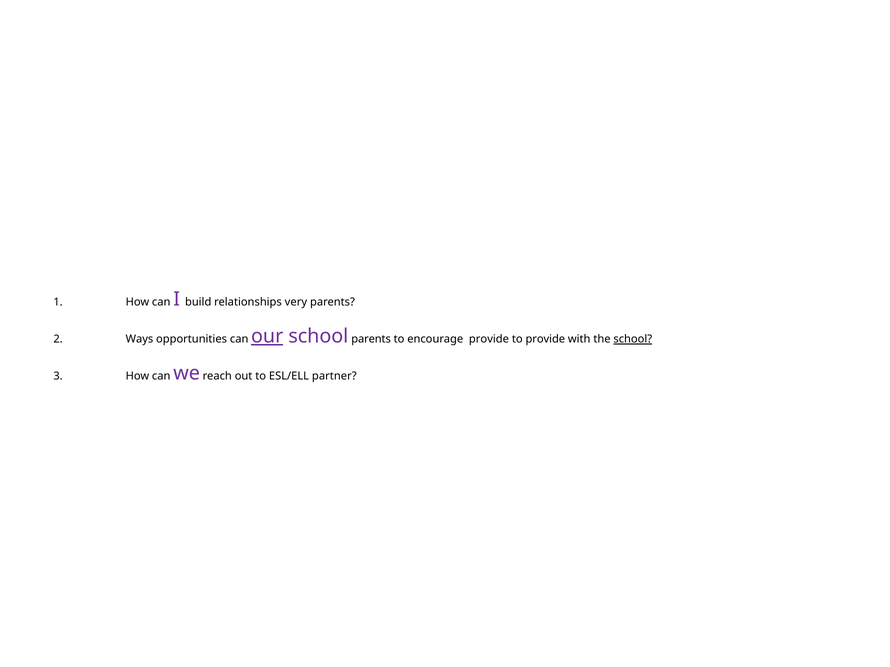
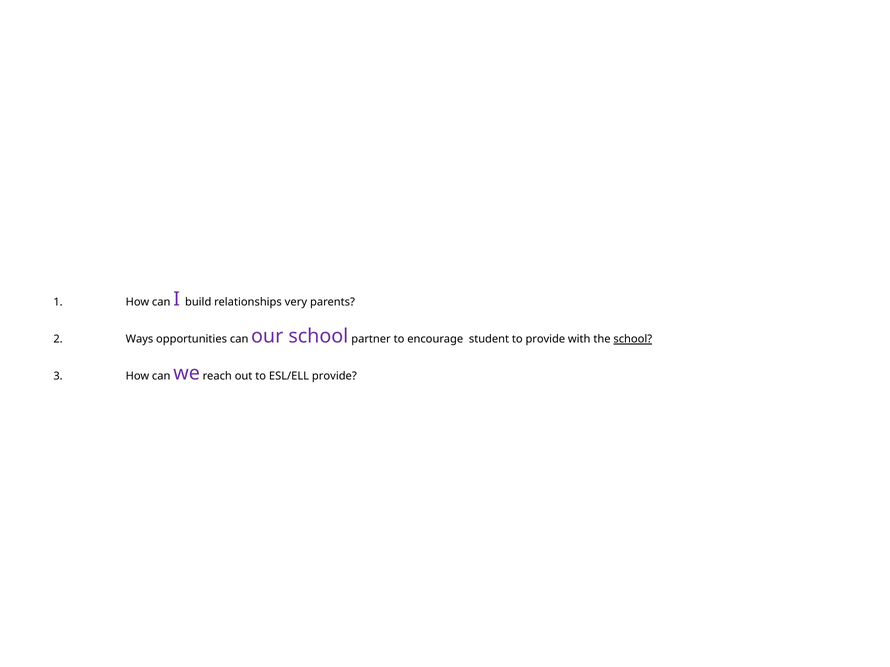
our underline: present -> none
school parents: parents -> partner
encourage provide: provide -> student
ESL/ELL partner: partner -> provide
